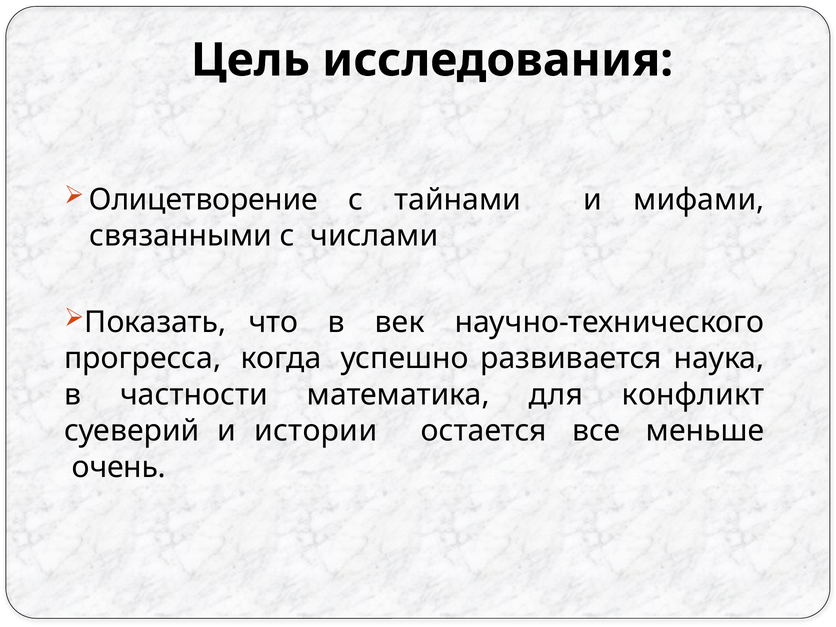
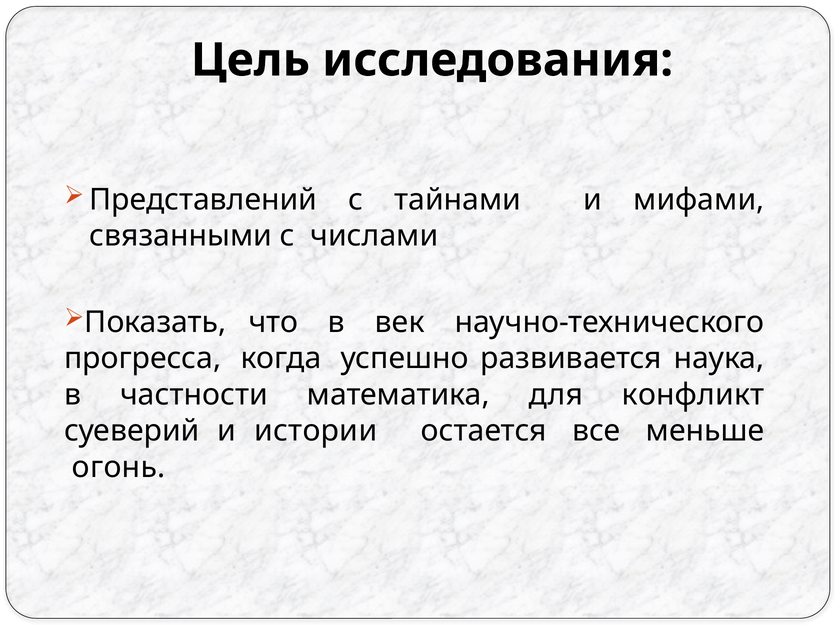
Олицетворение: Олицетворение -> Представлений
очень: очень -> огонь
